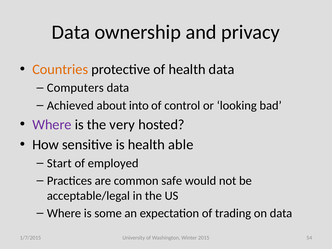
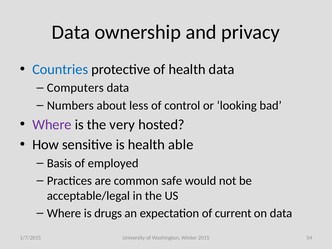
Countries colour: orange -> blue
Achieved: Achieved -> Numbers
into: into -> less
Start: Start -> Basis
some: some -> drugs
trading: trading -> current
